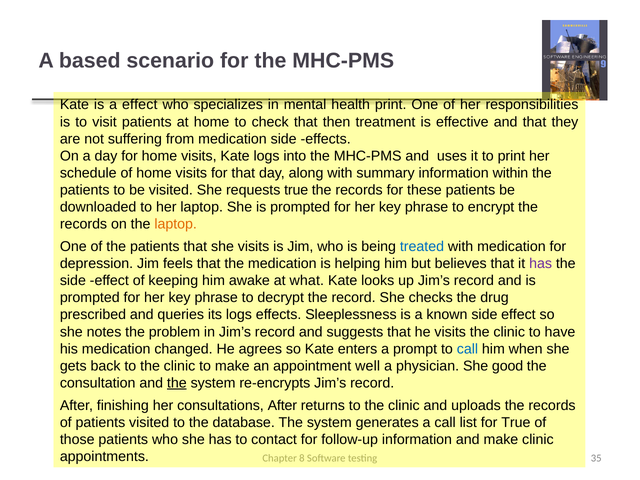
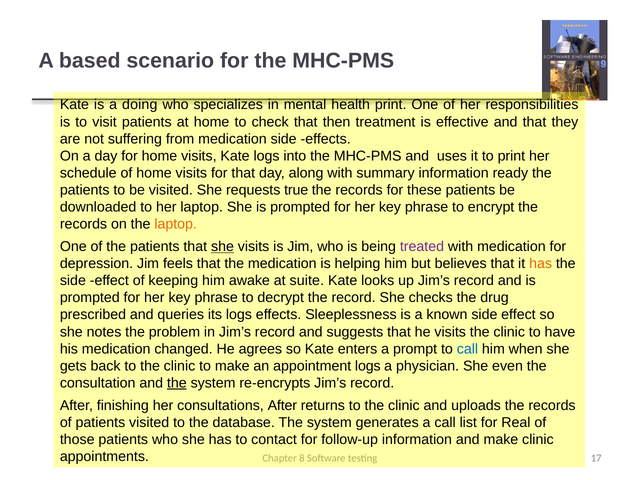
a effect: effect -> doing
within: within -> ready
she at (222, 247) underline: none -> present
treated colour: blue -> purple
has at (541, 264) colour: purple -> orange
what: what -> suite
appointment well: well -> logs
good: good -> even
for True: True -> Real
35: 35 -> 17
